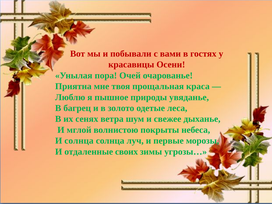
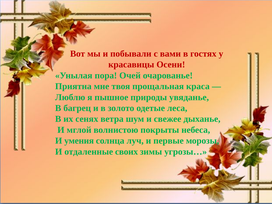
И солнца: солнца -> умения
